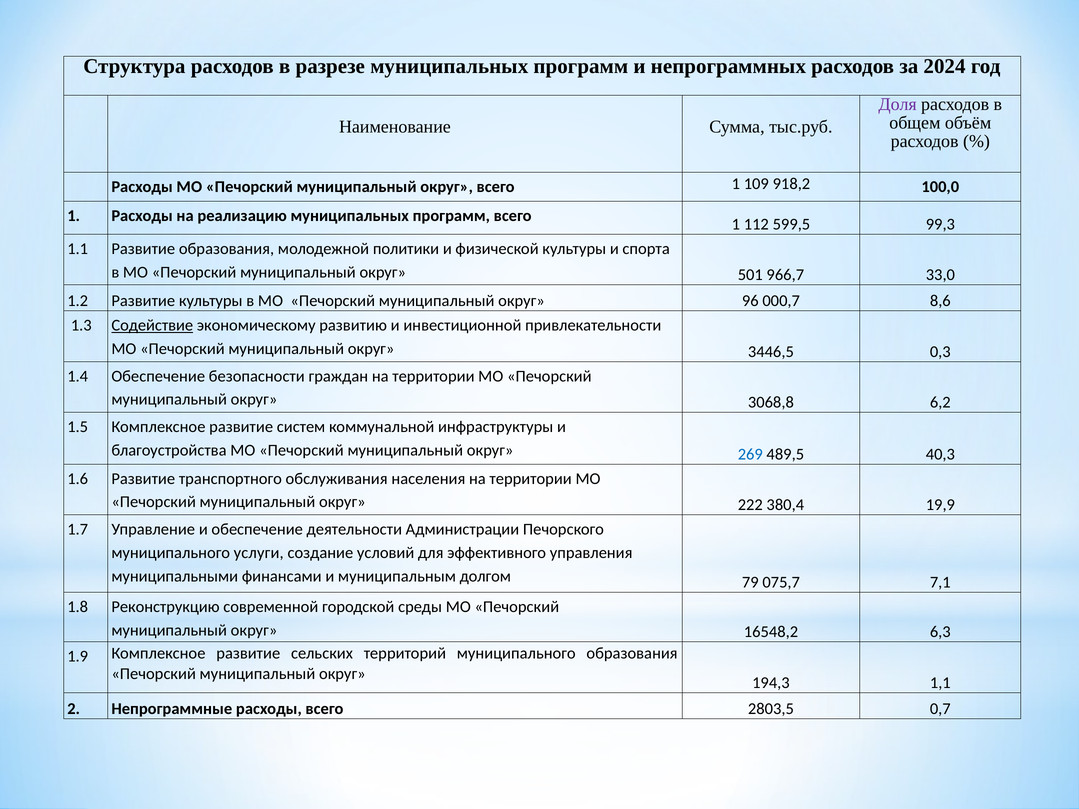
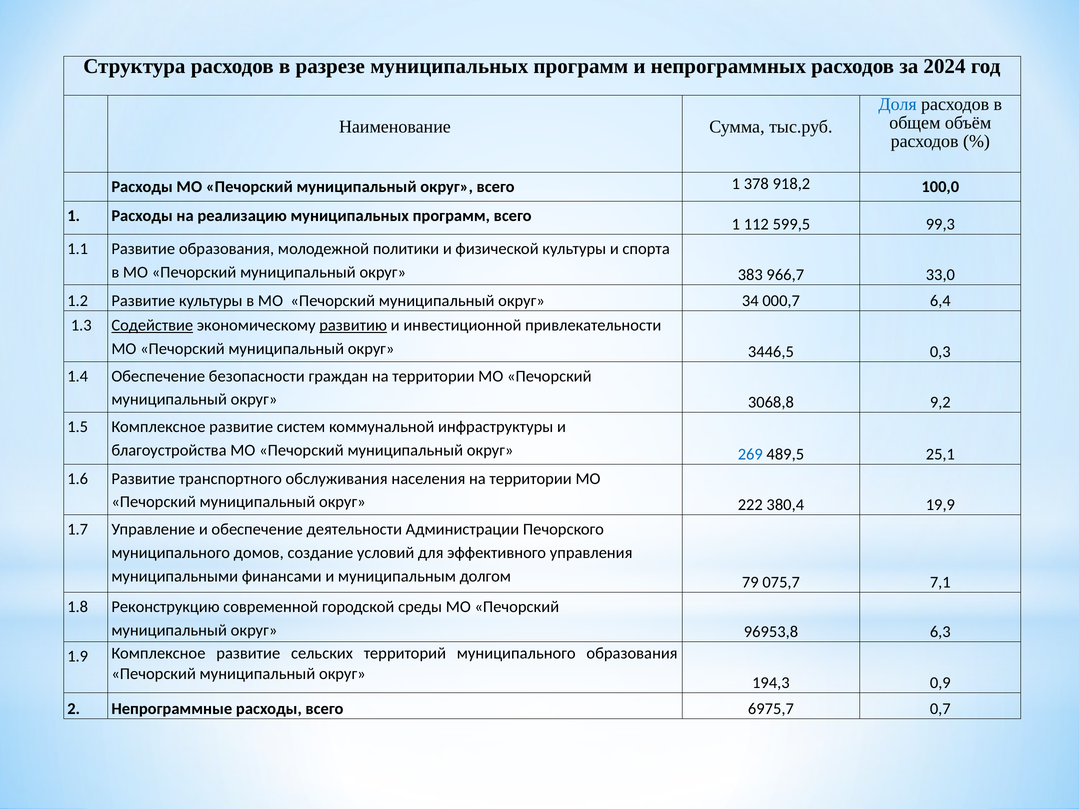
Доля colour: purple -> blue
109: 109 -> 378
501: 501 -> 383
96: 96 -> 34
8,6: 8,6 -> 6,4
развитию underline: none -> present
6,2: 6,2 -> 9,2
40,3: 40,3 -> 25,1
услуги: услуги -> домов
16548,2: 16548,2 -> 96953,8
1,1: 1,1 -> 0,9
2803,5: 2803,5 -> 6975,7
